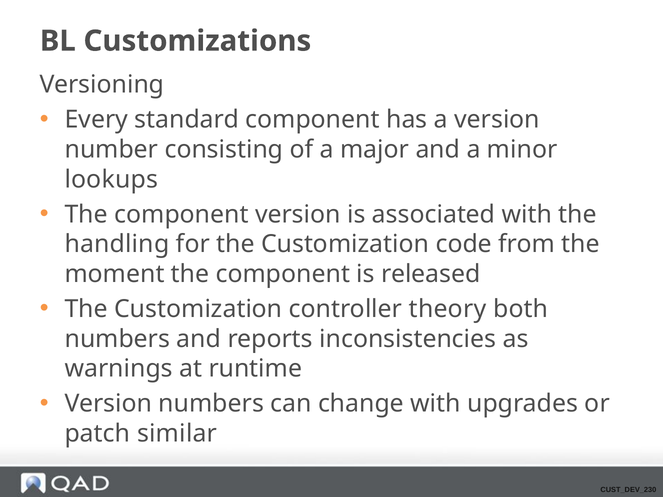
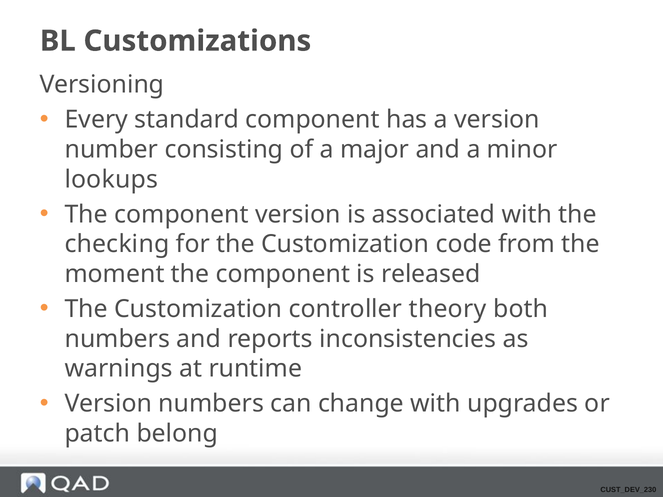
handling: handling -> checking
similar: similar -> belong
